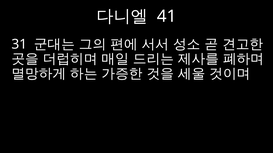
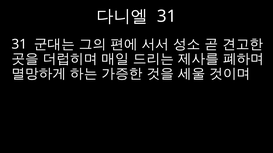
41 at (167, 16): 41 -> 31
